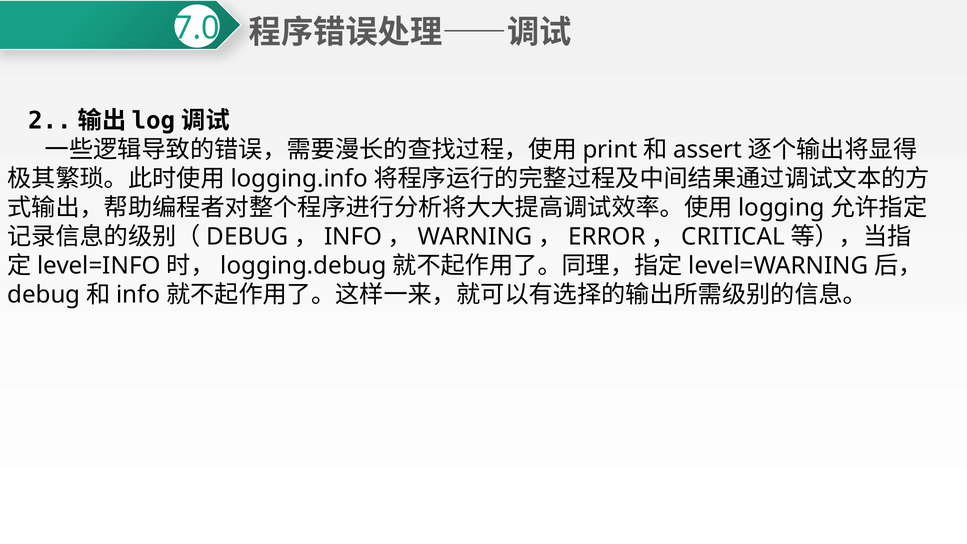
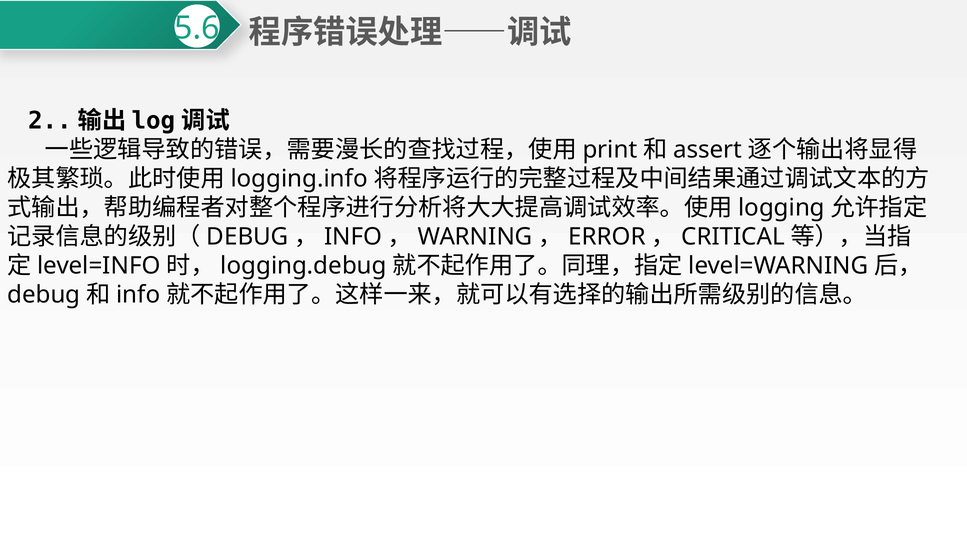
7.0: 7.0 -> 5.6
